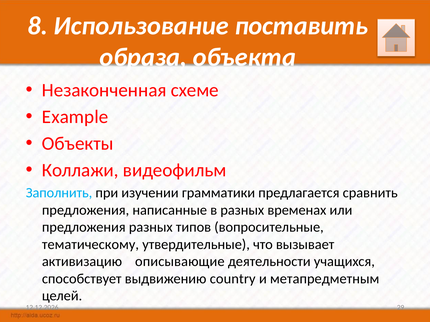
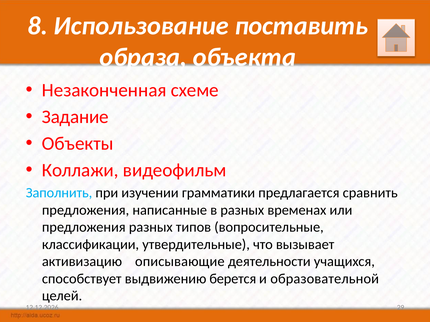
Example: Example -> Задание
тематическому: тематическому -> классификации
country: country -> берется
метапредметным: метапредметным -> образовательной
